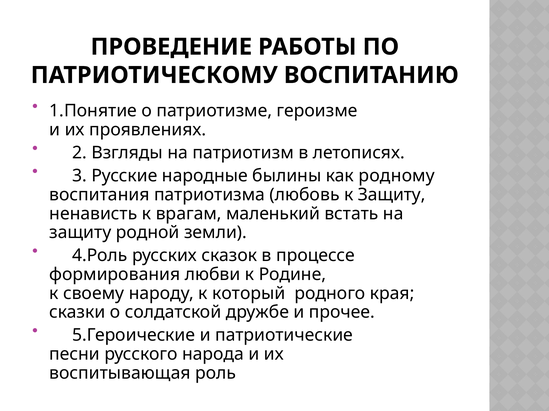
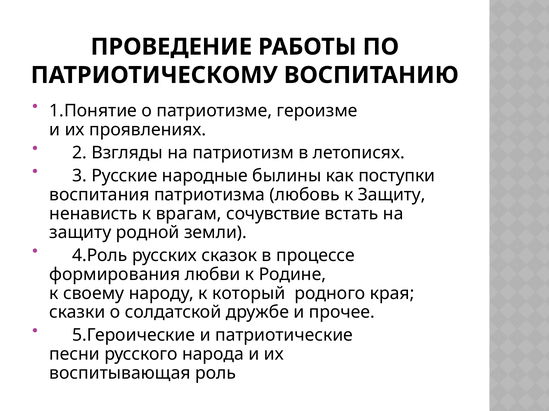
родному: родному -> поступки
маленький: маленький -> сочувствие
